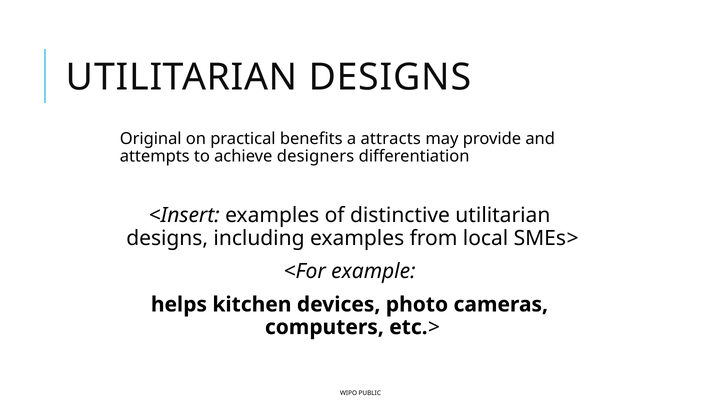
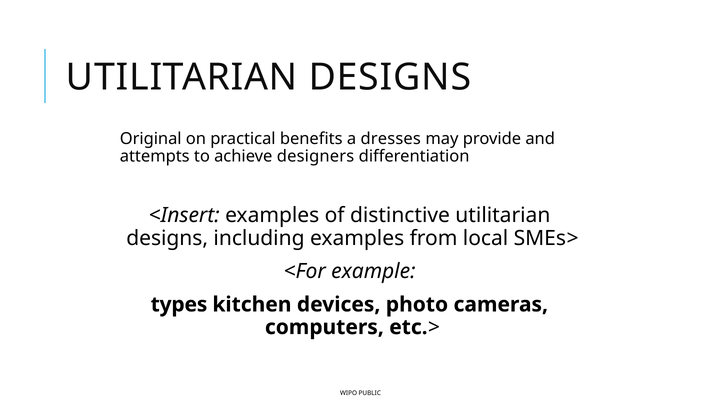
attracts: attracts -> dresses
helps: helps -> types
